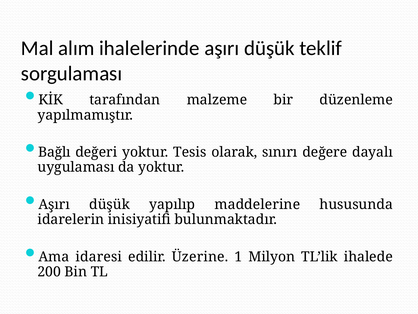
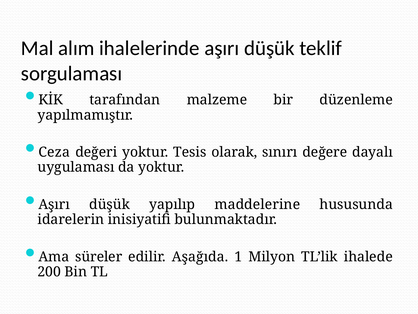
Bağlı: Bağlı -> Ceza
idaresi: idaresi -> süreler
Üzerine: Üzerine -> Aşağıda
